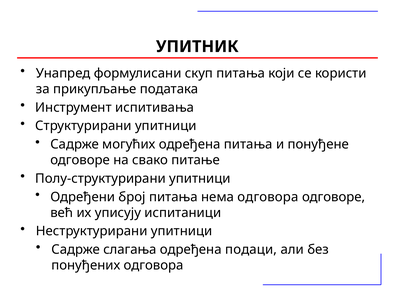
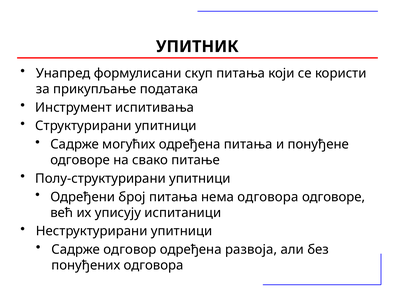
слагања: слагања -> одговор
подаци: подаци -> развоја
